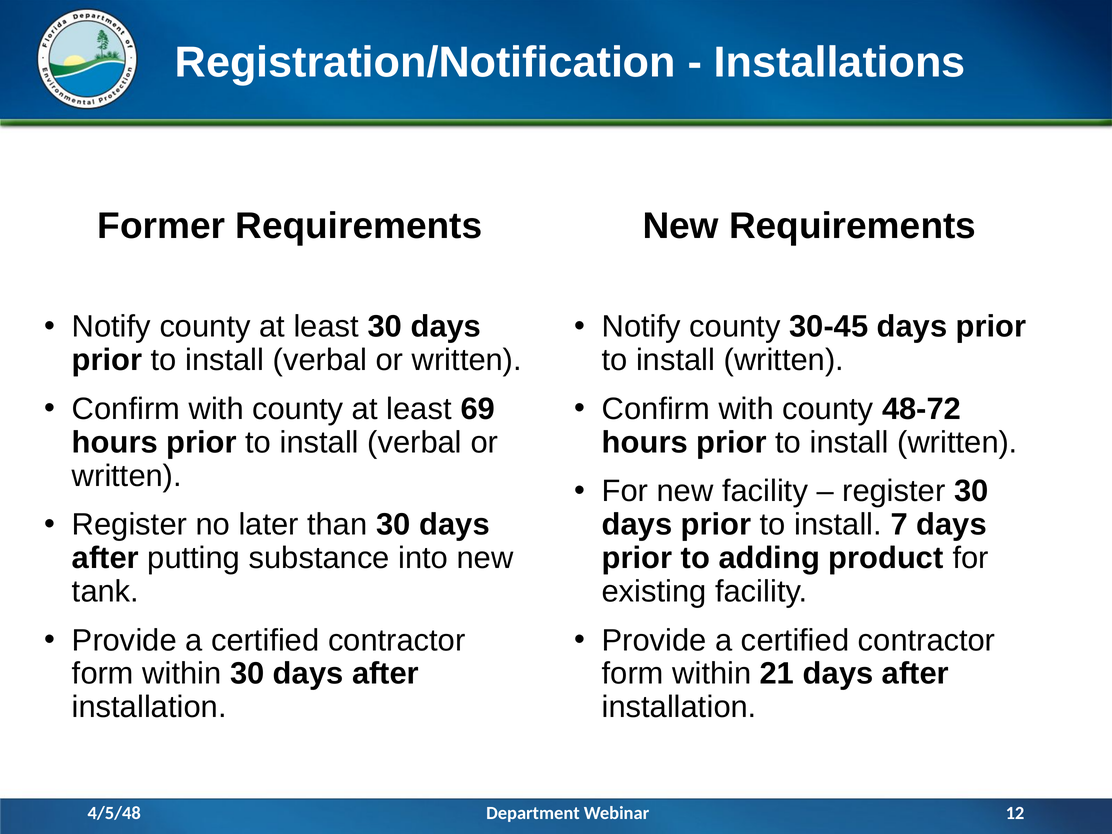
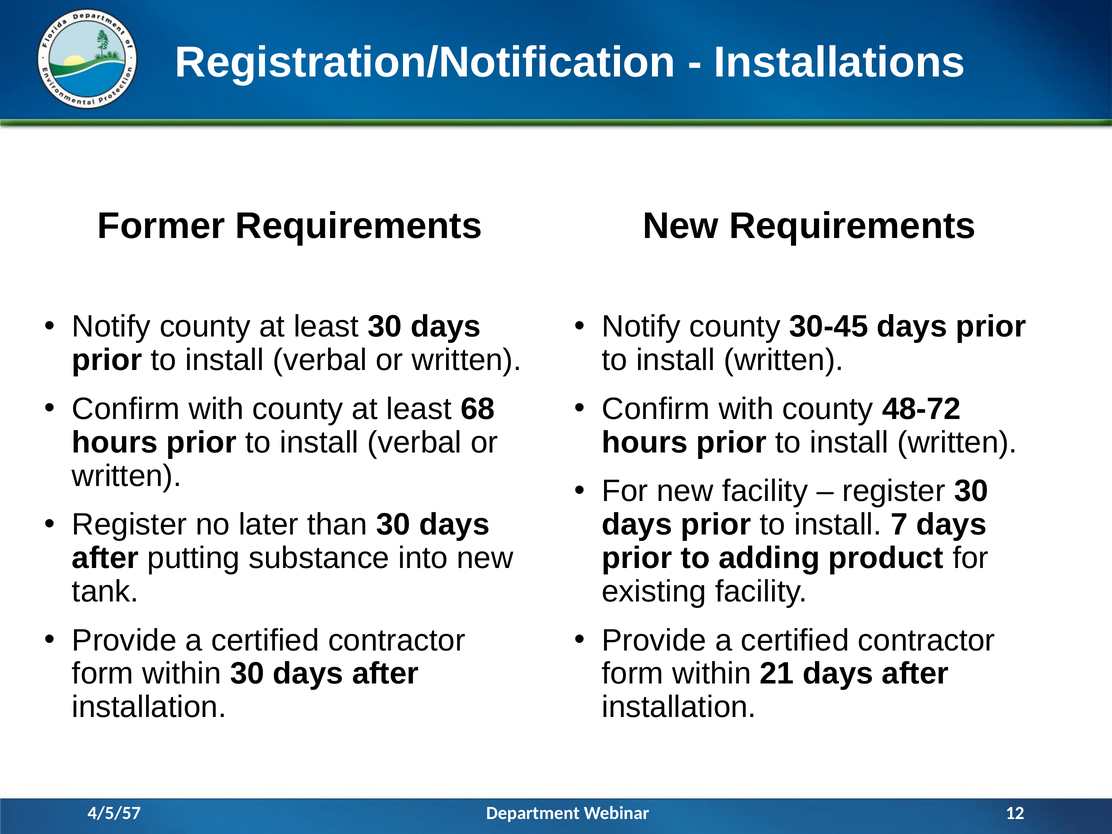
69: 69 -> 68
4/5/48: 4/5/48 -> 4/5/57
